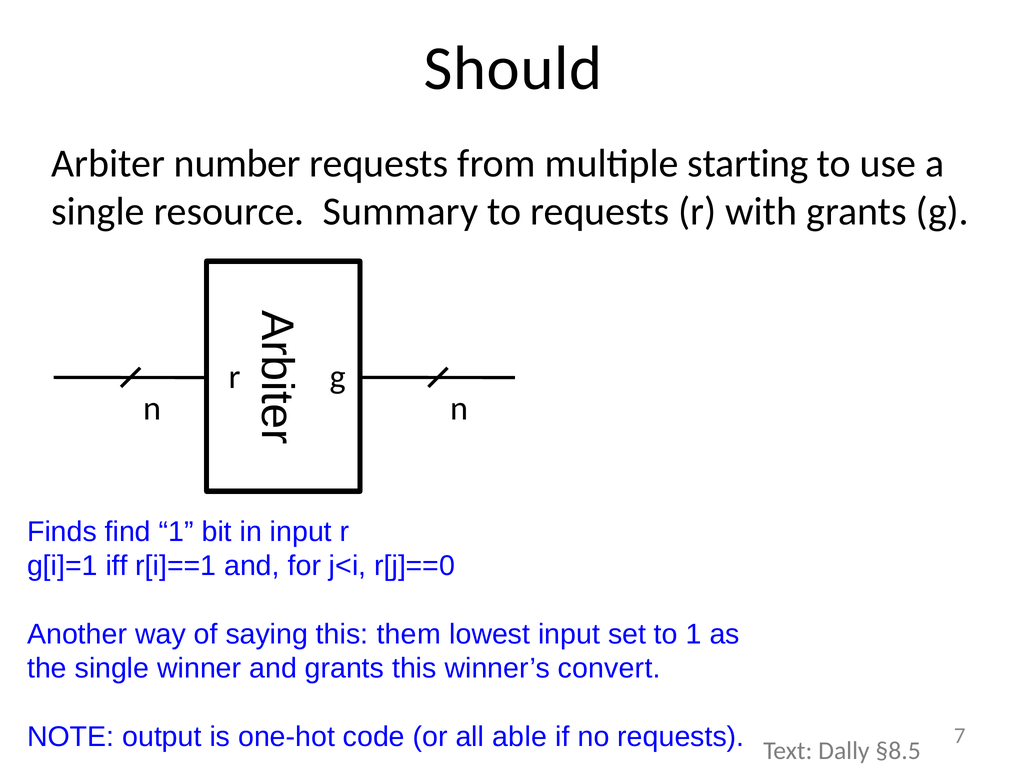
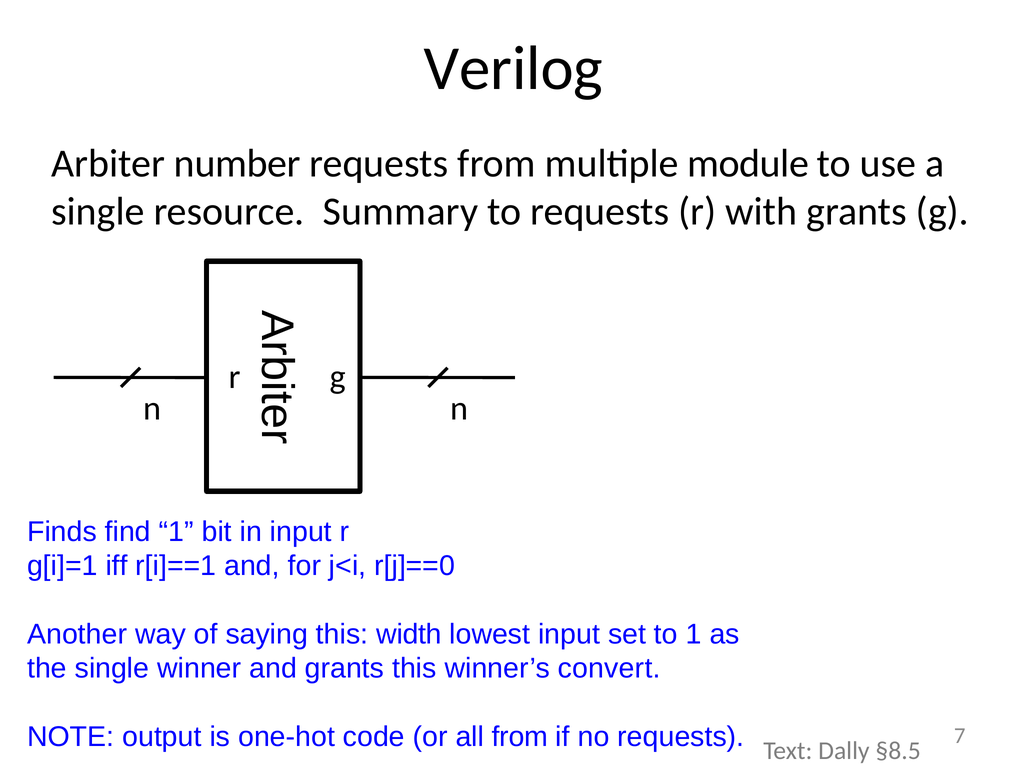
Should: Should -> Verilog
starting: starting -> module
them: them -> width
all able: able -> from
